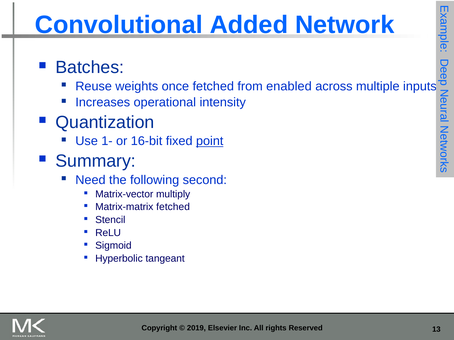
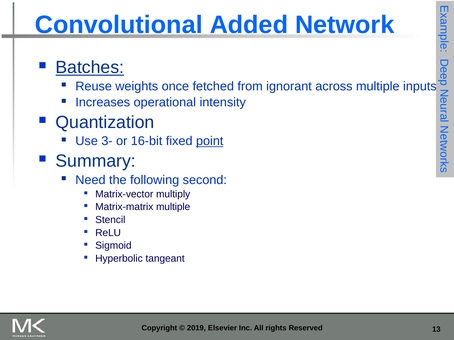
Batches underline: none -> present
enabled: enabled -> ignorant
1-: 1- -> 3-
Matrix-matrix fetched: fetched -> multiple
